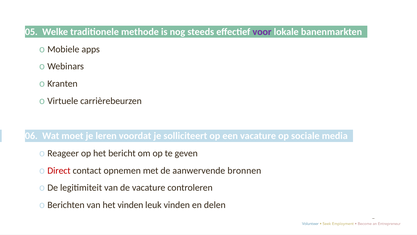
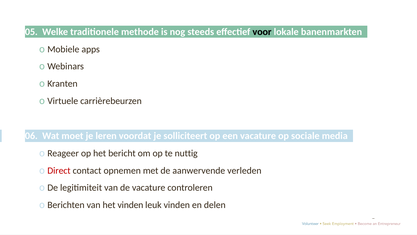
voor colour: purple -> black
geven: geven -> nuttig
bronnen: bronnen -> verleden
